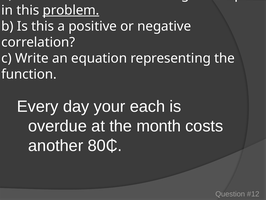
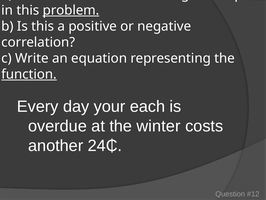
function underline: none -> present
month: month -> winter
80₵: 80₵ -> 24₵
